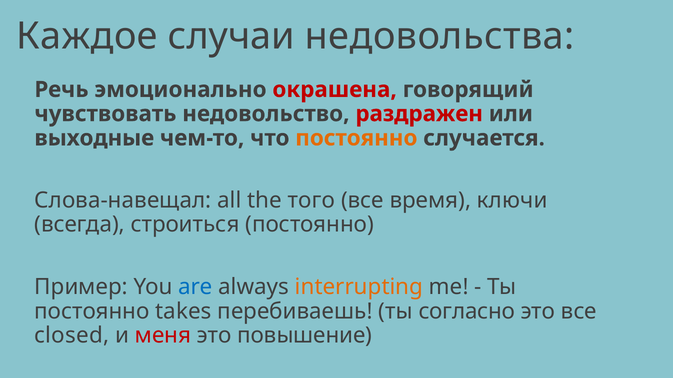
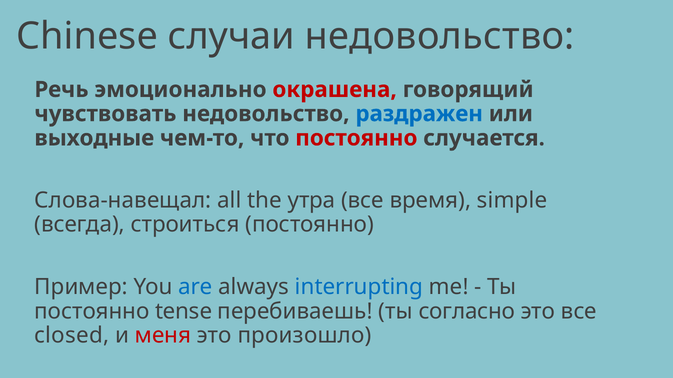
Каждое: Каждое -> Chinese
случаи недовольства: недовольства -> недовольство
раздражен colour: red -> blue
постоянно at (356, 138) colour: orange -> red
того: того -> утра
ключи: ключи -> simple
interrupting colour: orange -> blue
takes: takes -> tense
повышение: повышение -> произошло
